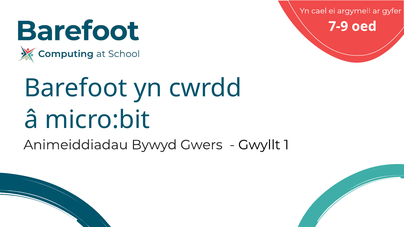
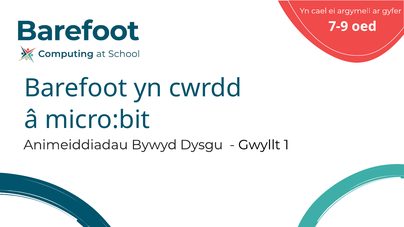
Gwers: Gwers -> Dysgu
